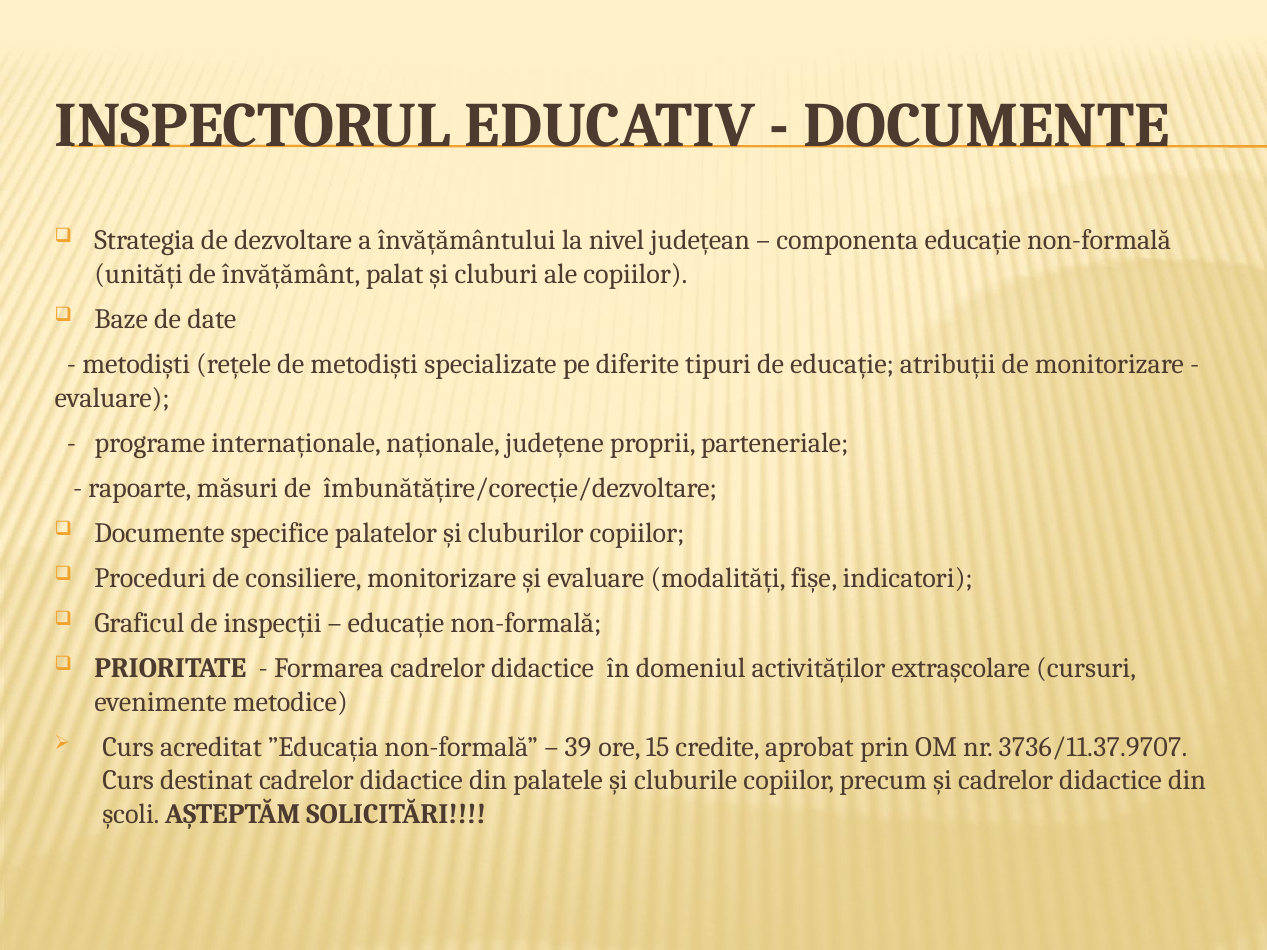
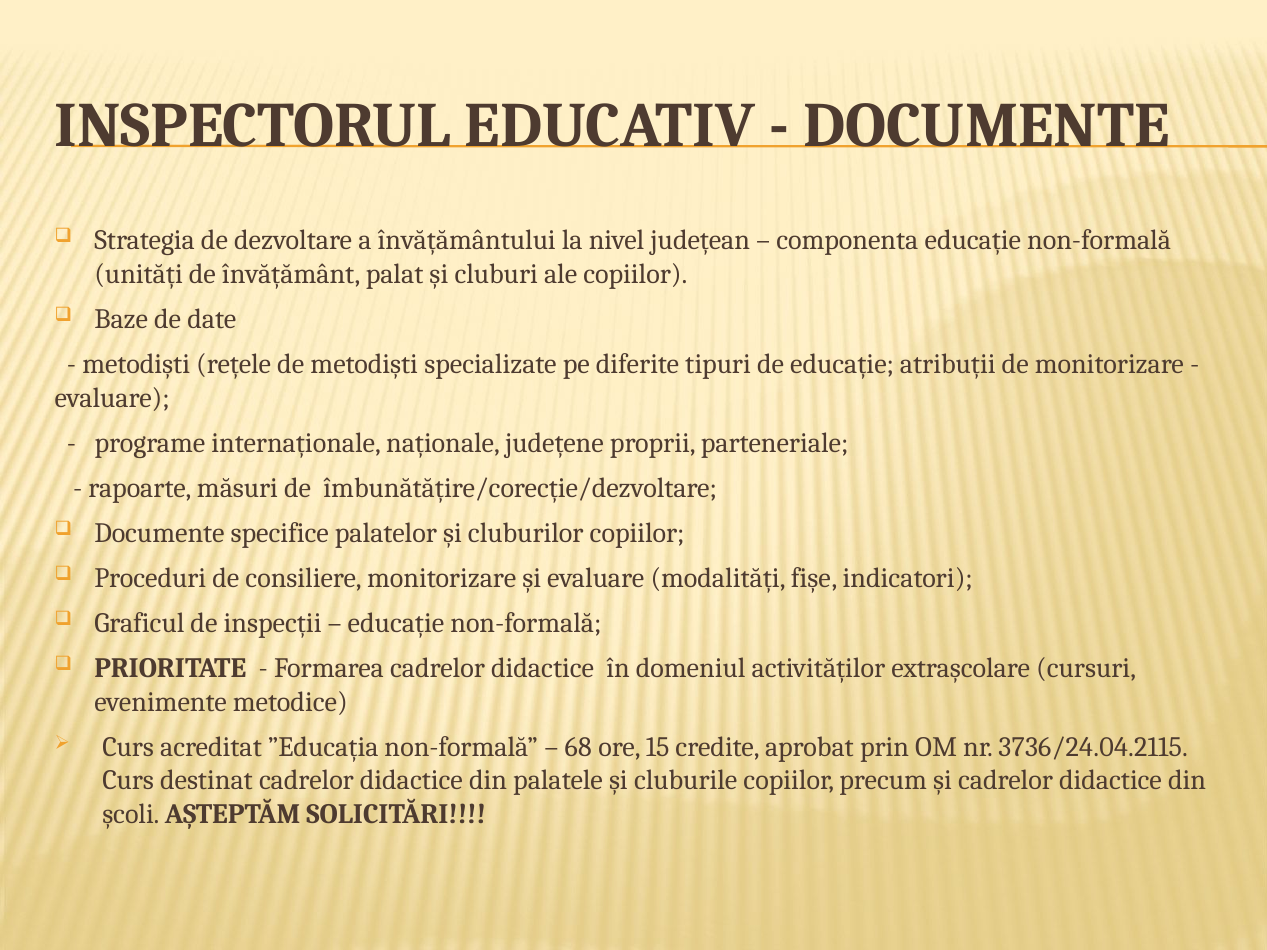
39: 39 -> 68
3736/11.37.9707: 3736/11.37.9707 -> 3736/24.04.2115
